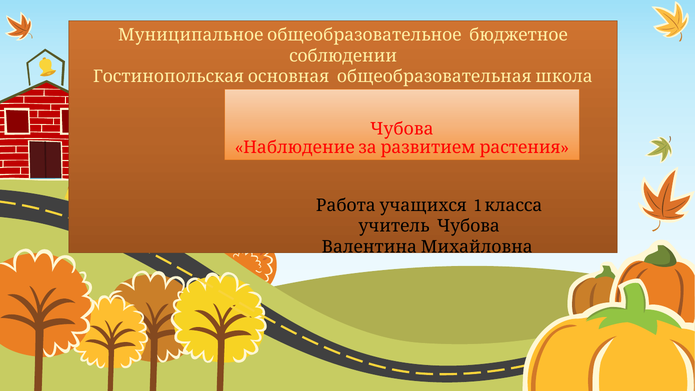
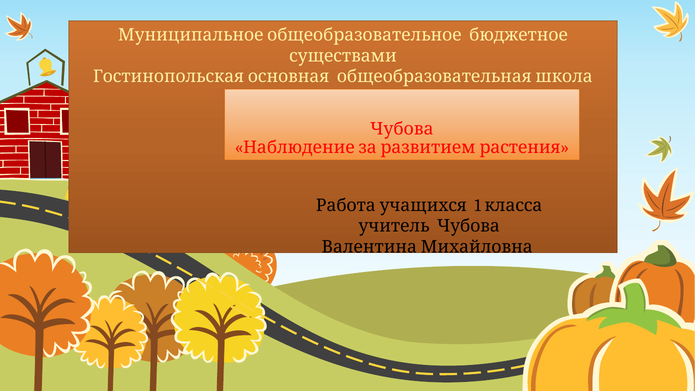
соблюдении: соблюдении -> существами
